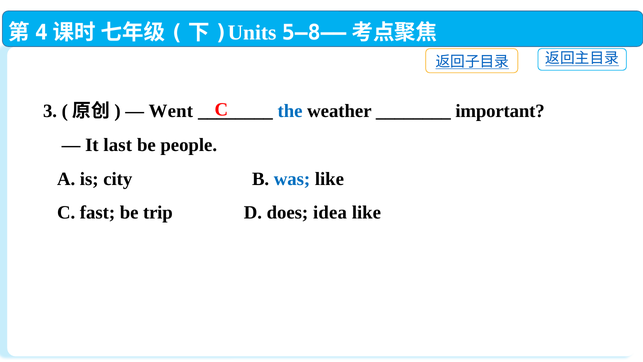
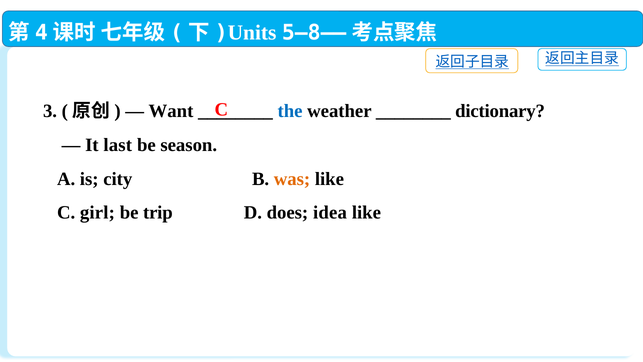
Went: Went -> Want
important: important -> dictionary
people: people -> season
was colour: blue -> orange
fast: fast -> girl
